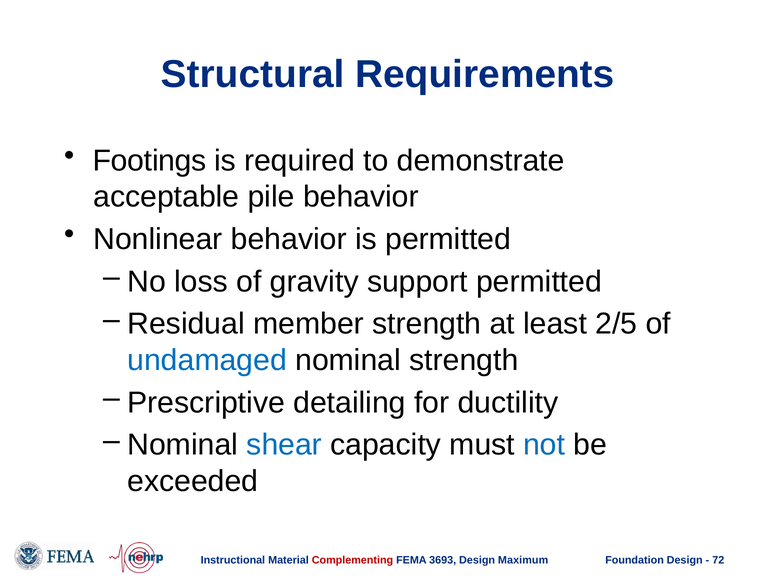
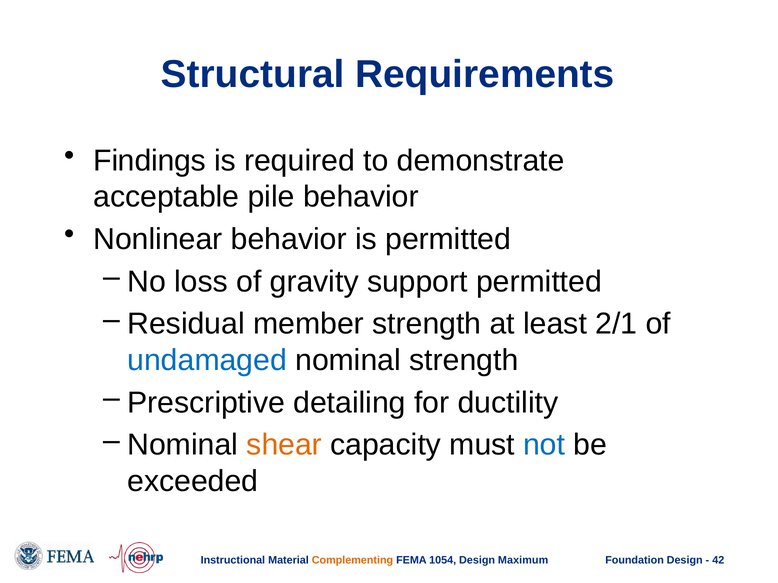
Footings: Footings -> Findings
2/5: 2/5 -> 2/1
shear colour: blue -> orange
Complementing colour: red -> orange
3693: 3693 -> 1054
72: 72 -> 42
